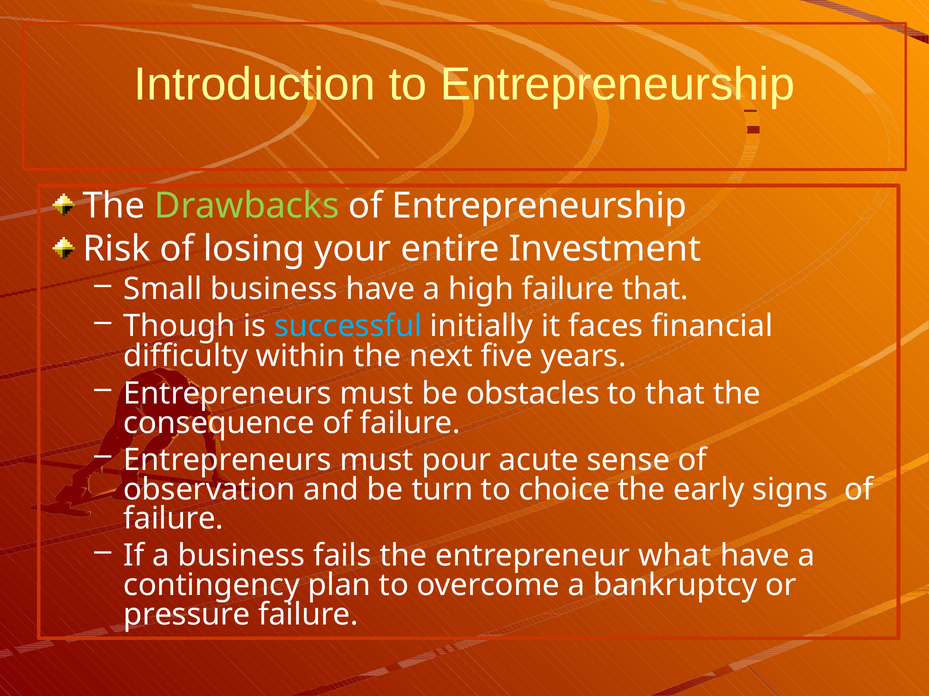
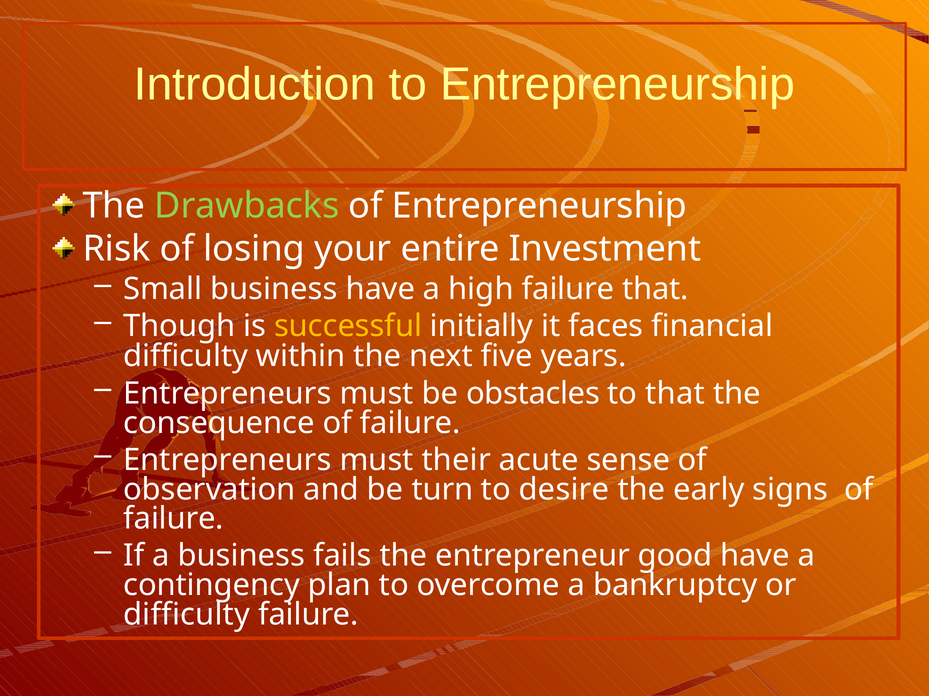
successful colour: light blue -> yellow
pour: pour -> their
choice: choice -> desire
what: what -> good
pressure at (187, 615): pressure -> difficulty
